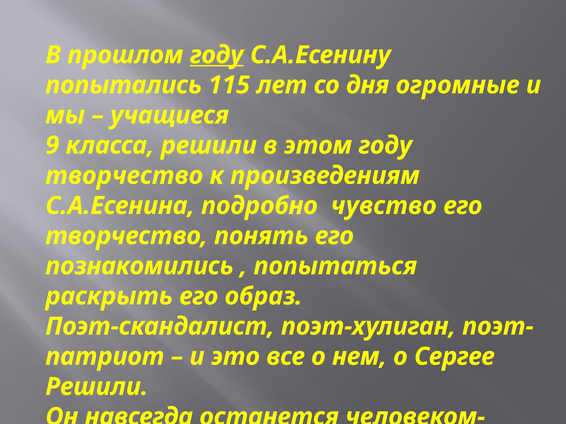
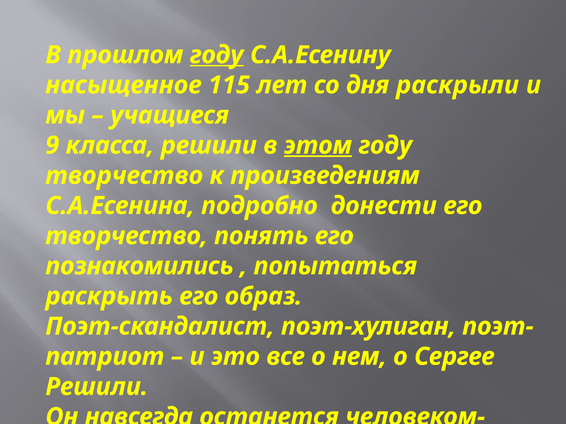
попытались: попытались -> насыщенное
огромные: огромные -> раскрыли
этом underline: none -> present
чувство: чувство -> донести
